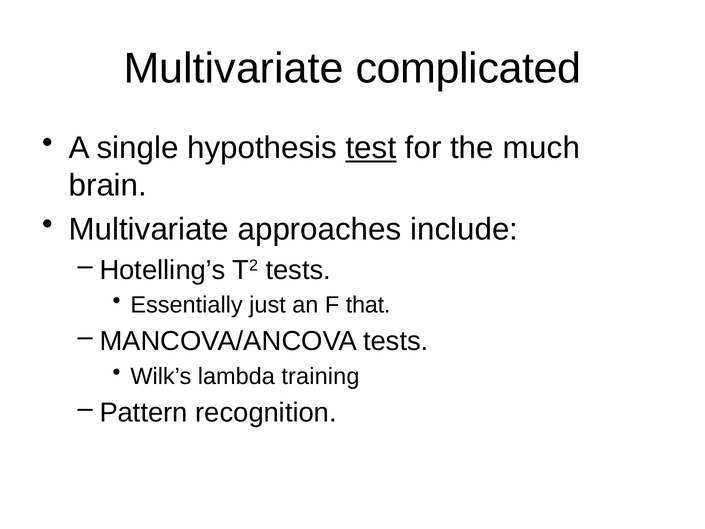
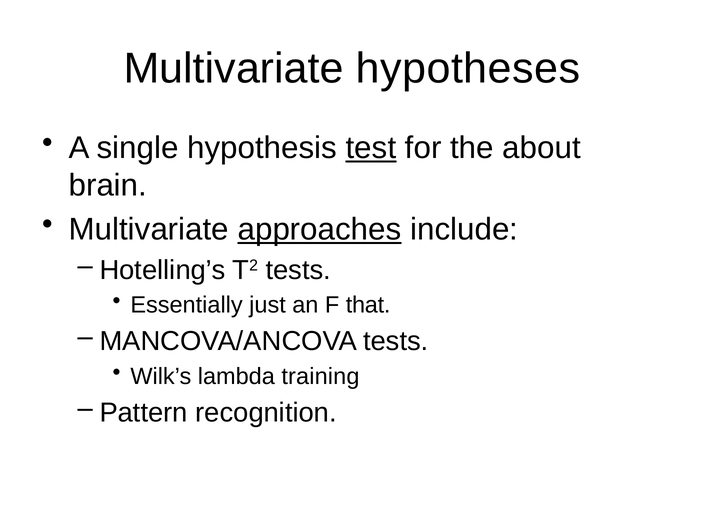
complicated: complicated -> hypotheses
much: much -> about
approaches underline: none -> present
